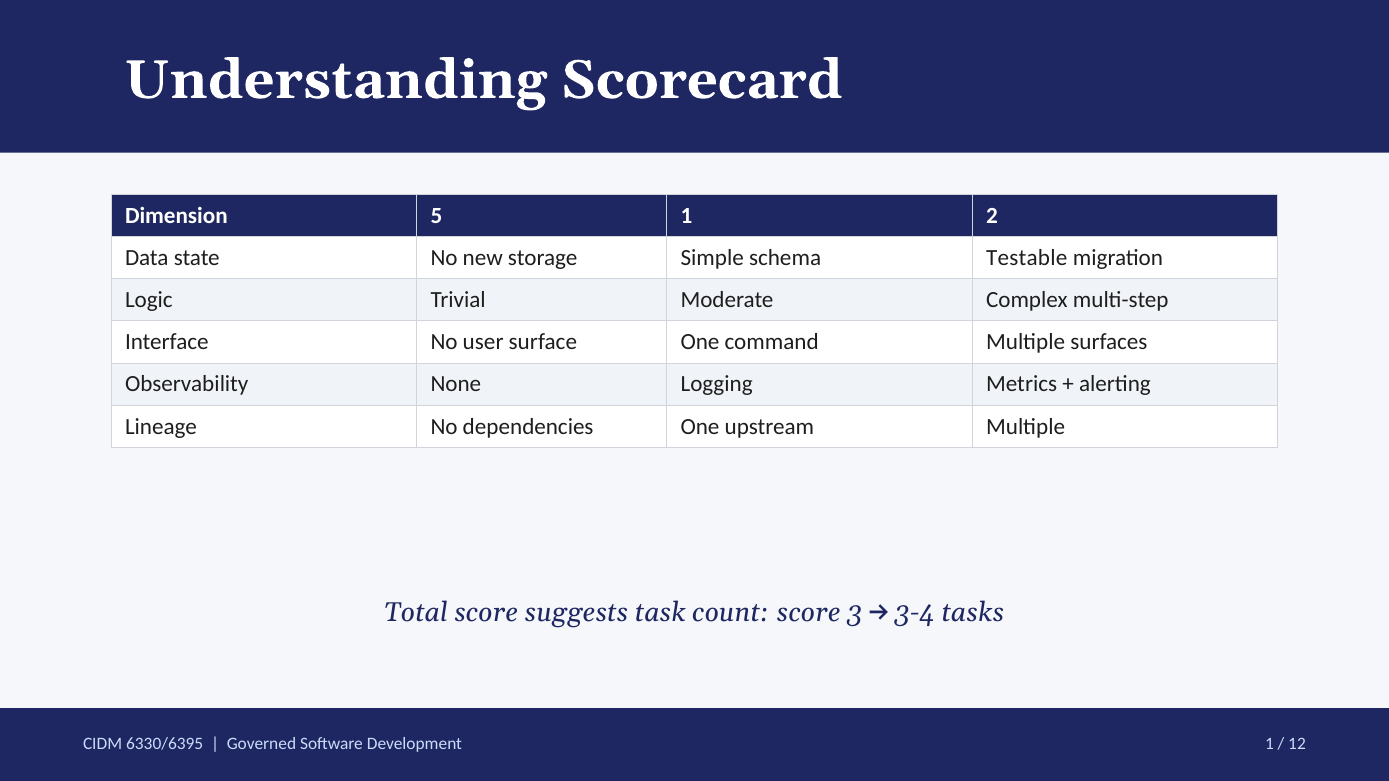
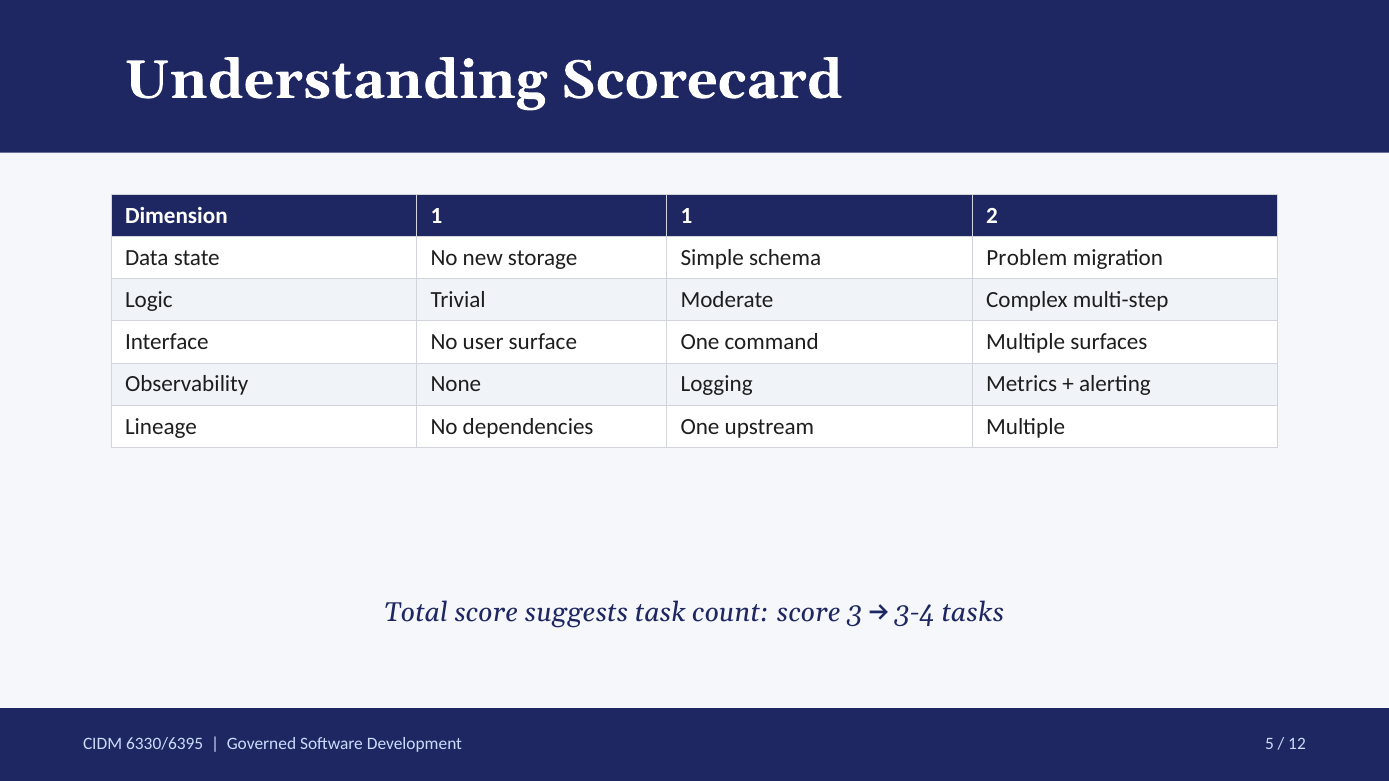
Dimension 5: 5 -> 1
Testable: Testable -> Problem
Development 1: 1 -> 5
